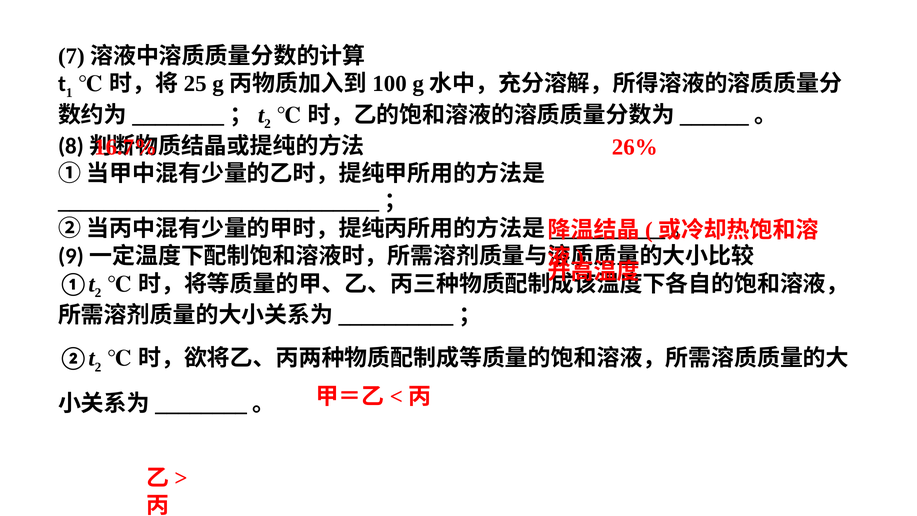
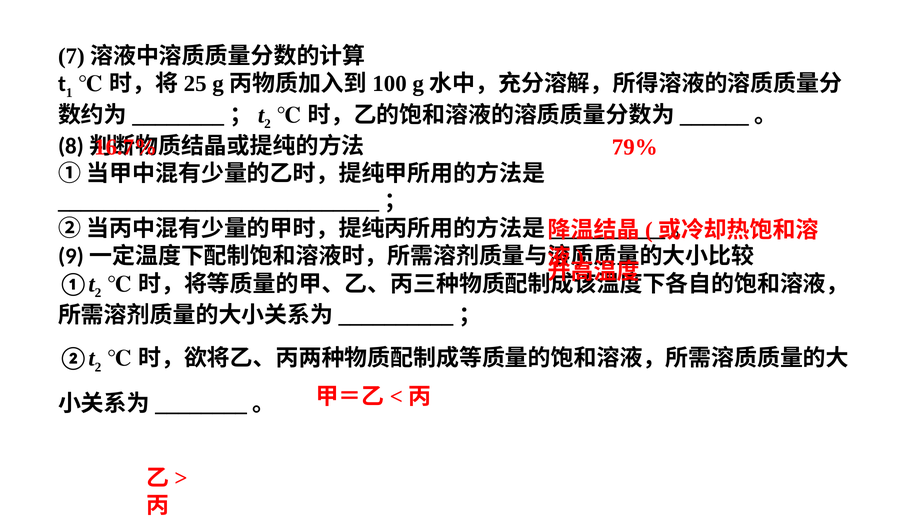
26%: 26% -> 79%
